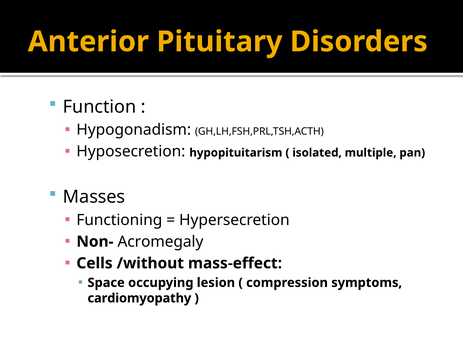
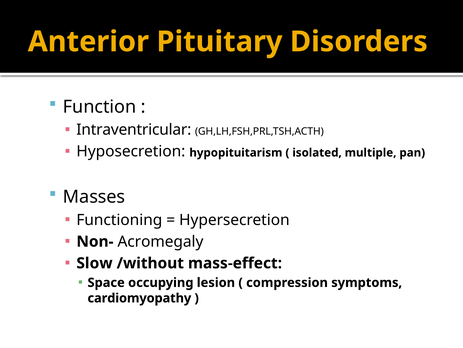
Hypogonadism: Hypogonadism -> Intraventricular
Cells: Cells -> Slow
